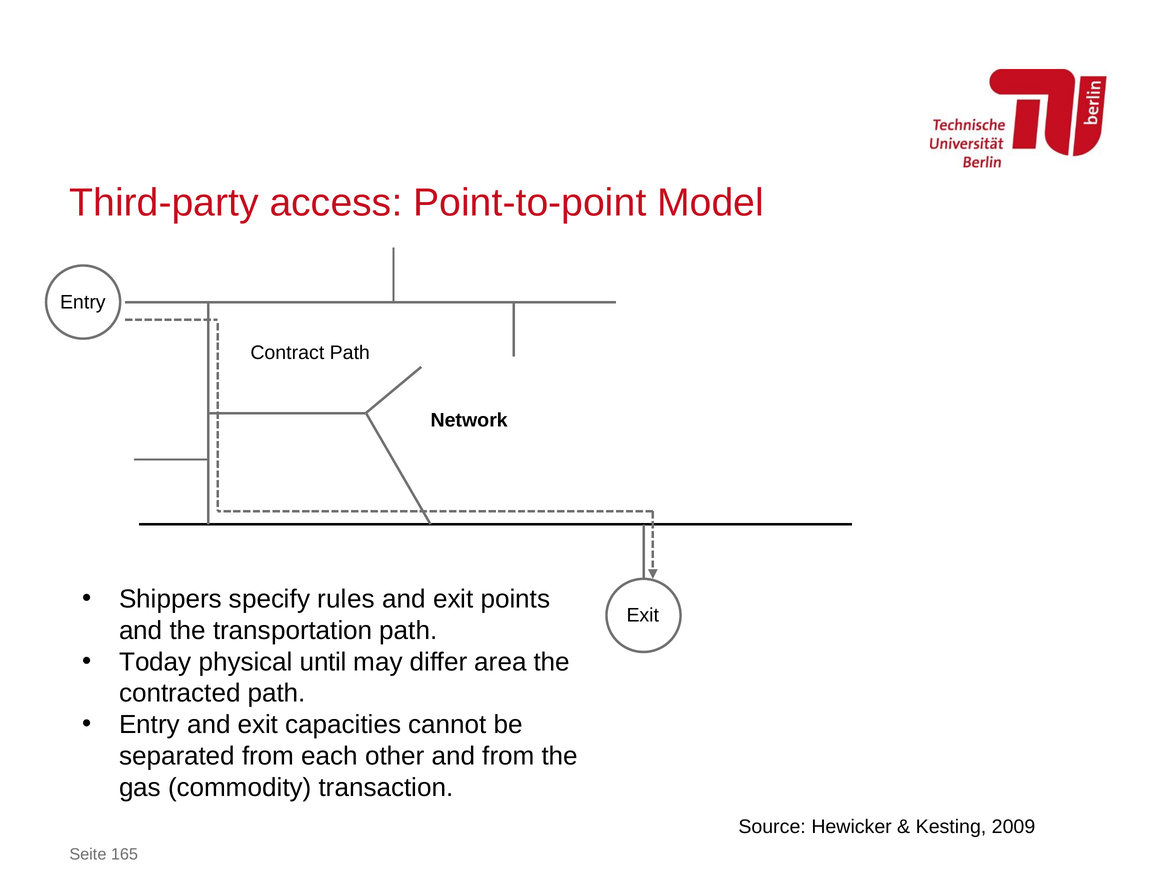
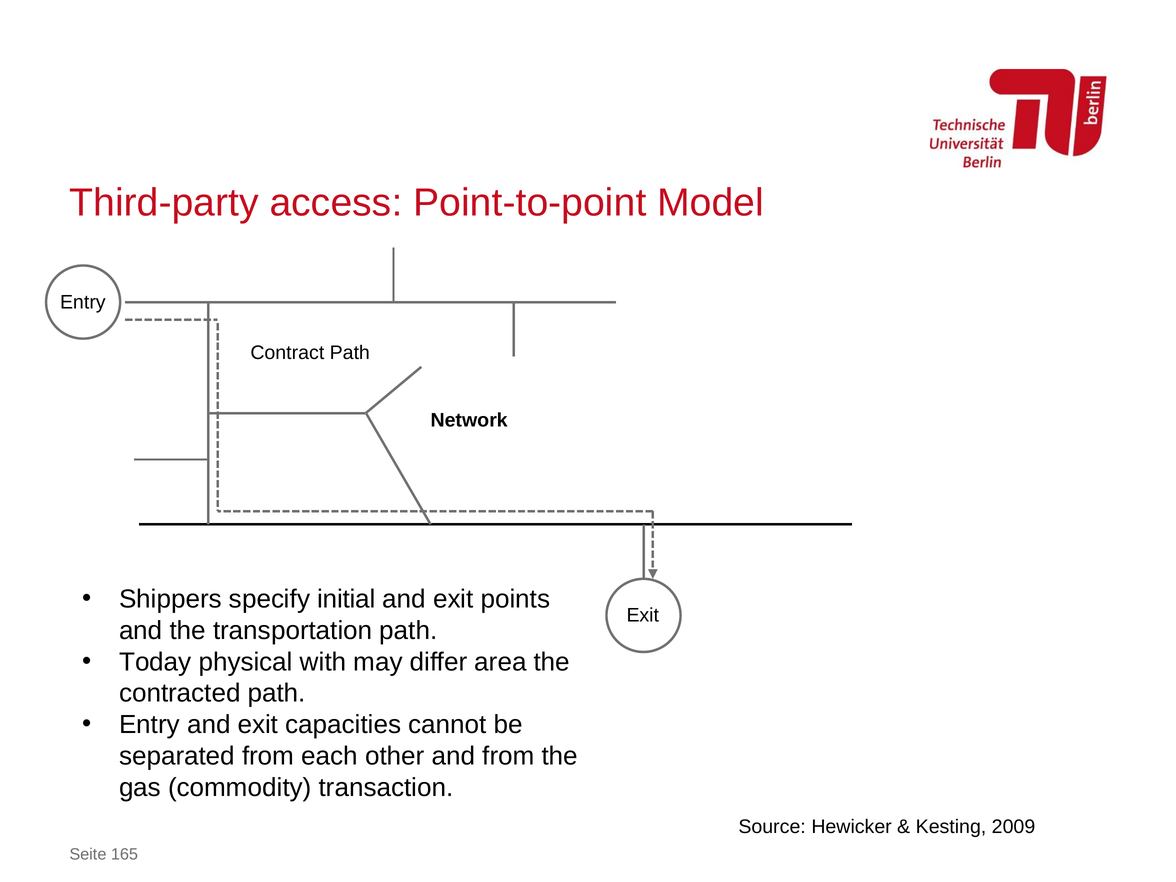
rules: rules -> initial
until: until -> with
